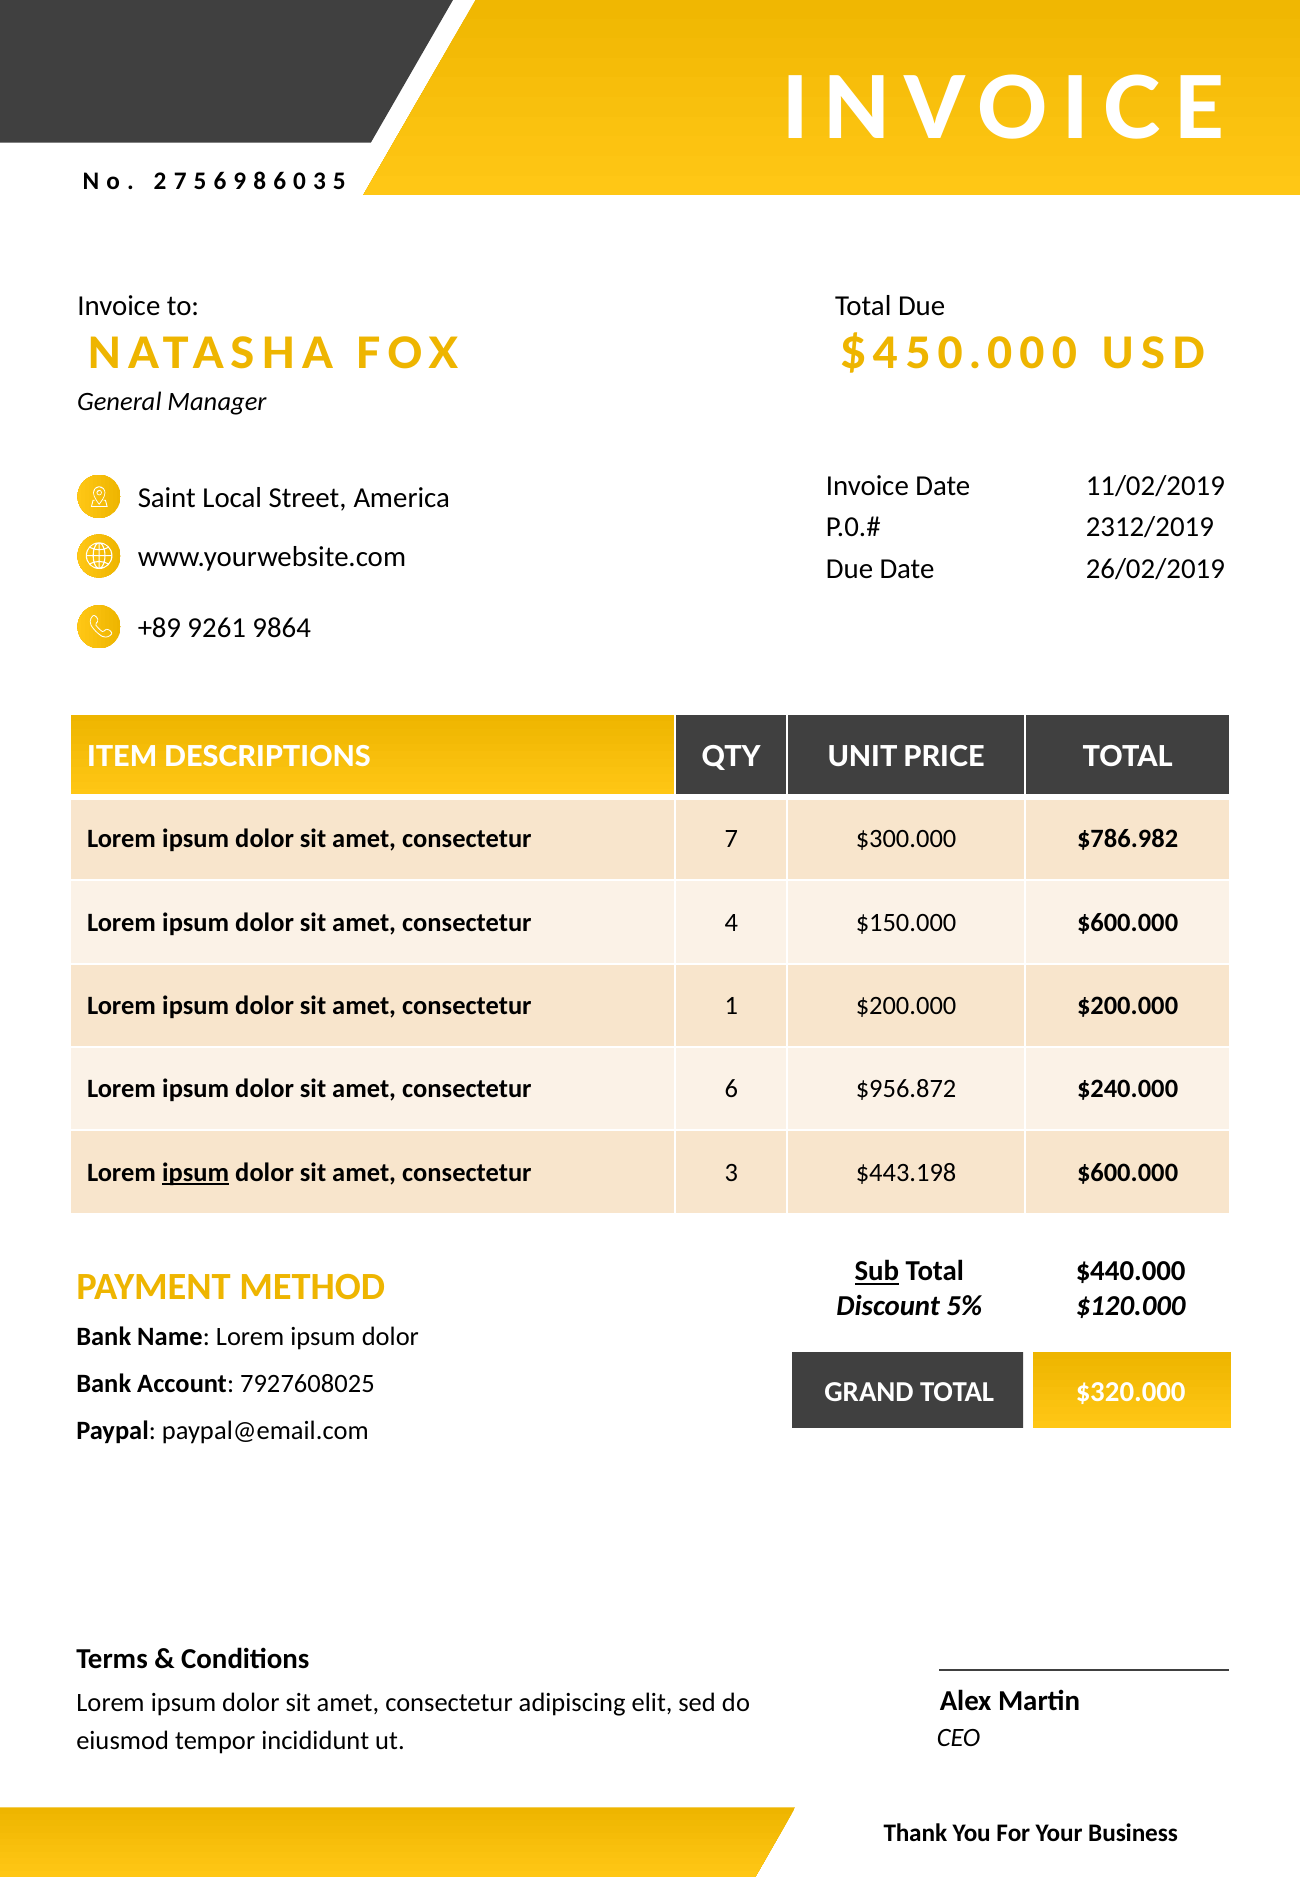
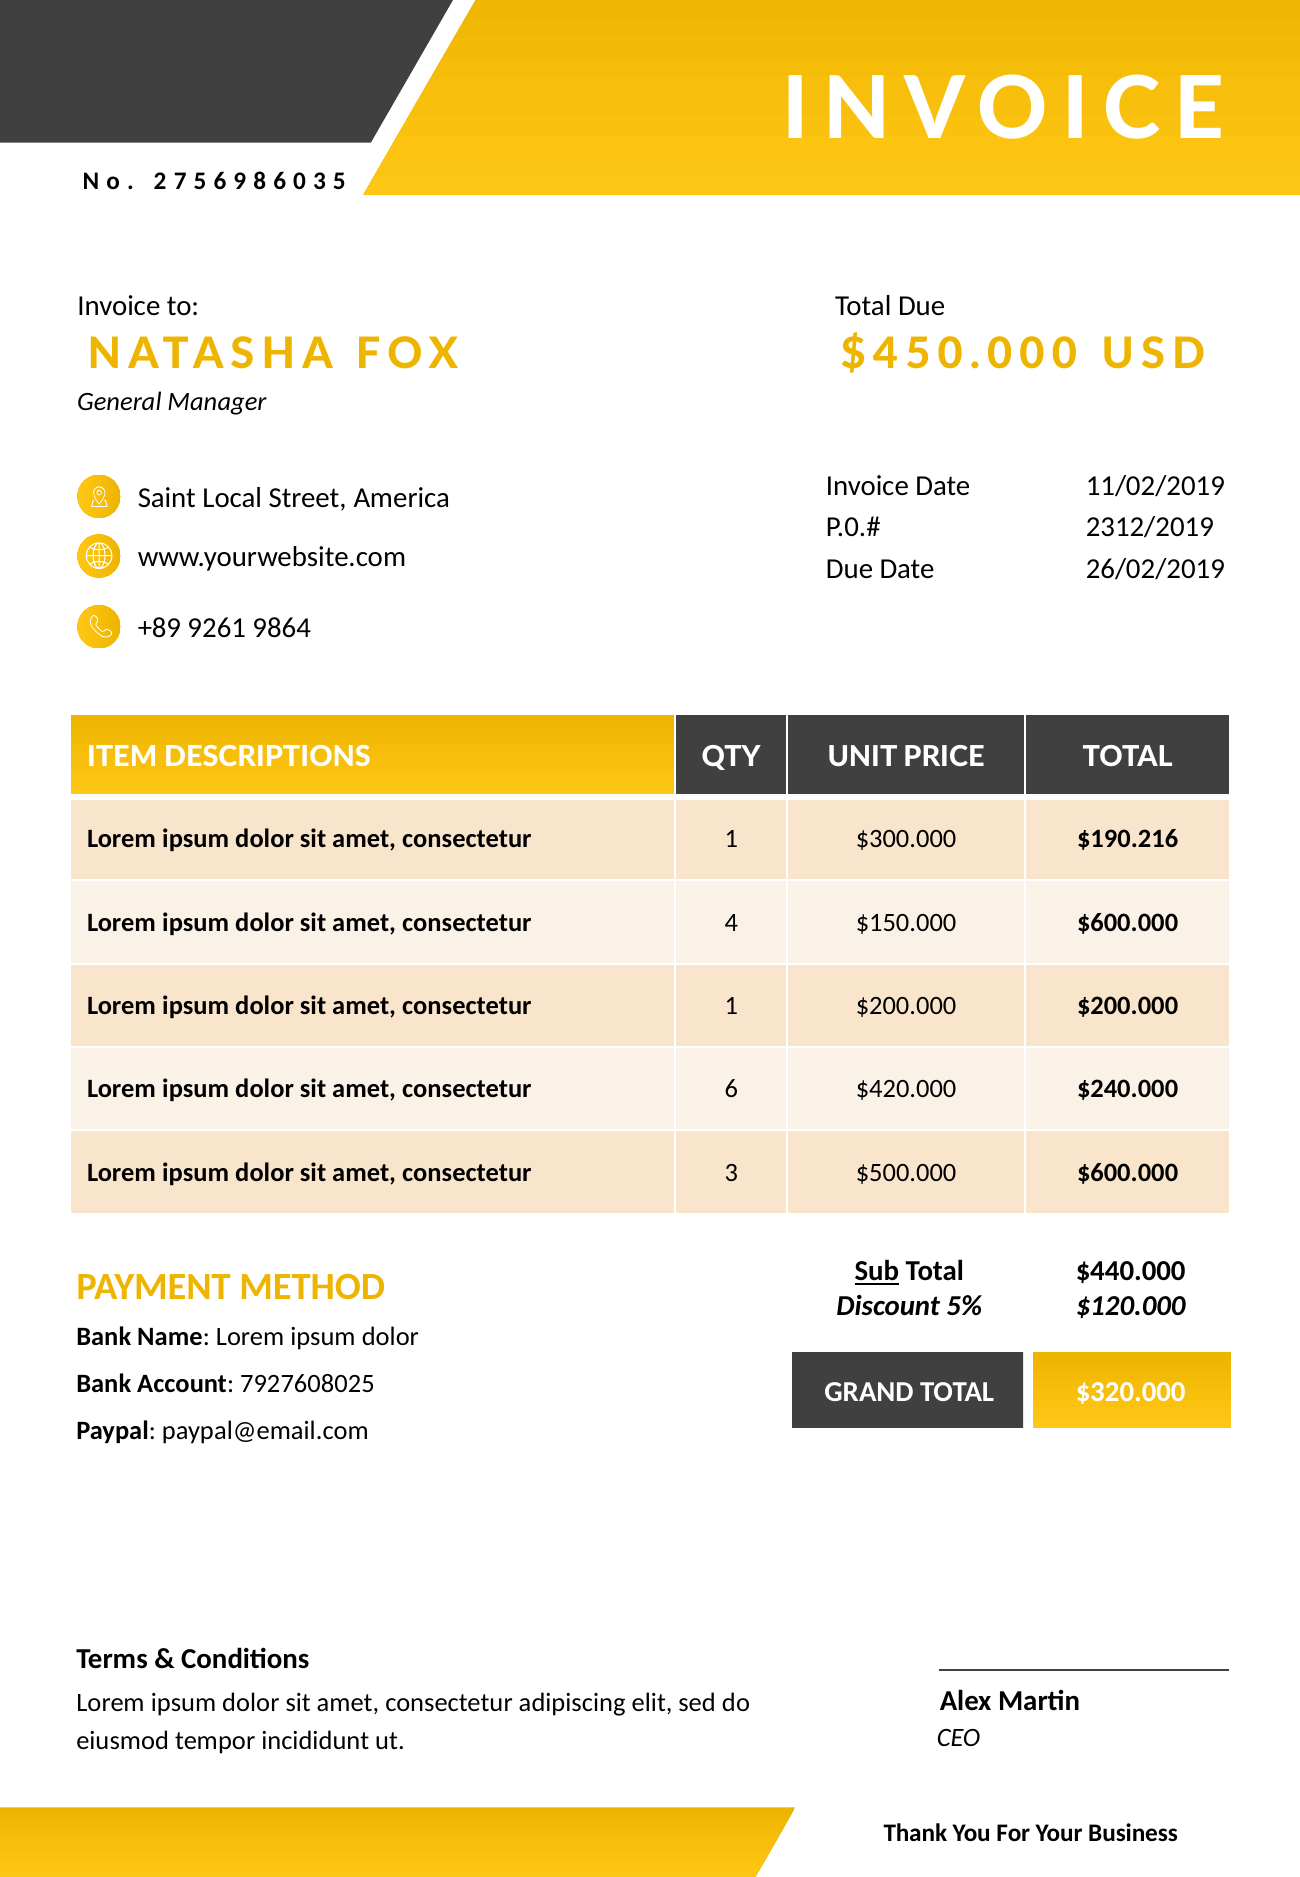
7 at (731, 839): 7 -> 1
$786.982: $786.982 -> $190.216
$956.872: $956.872 -> $420.000
ipsum at (196, 1173) underline: present -> none
$443.198: $443.198 -> $500.000
